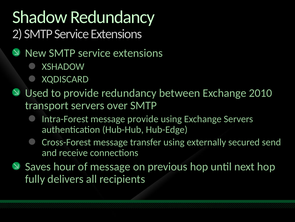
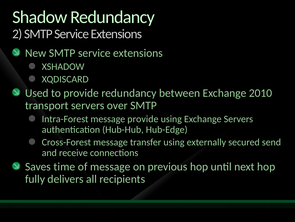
hour: hour -> time
